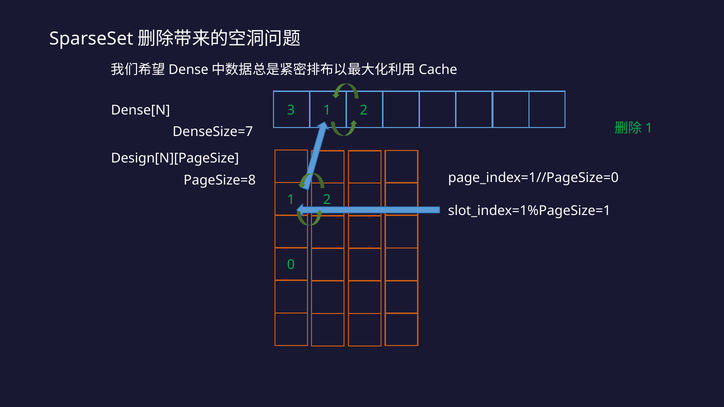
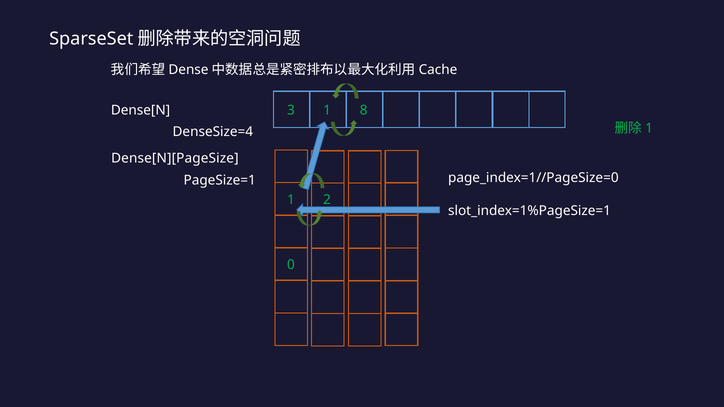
1 2: 2 -> 8
DenseSize=7: DenseSize=7 -> DenseSize=4
Design[N][PageSize: Design[N][PageSize -> Dense[N][PageSize
PageSize=8: PageSize=8 -> PageSize=1
